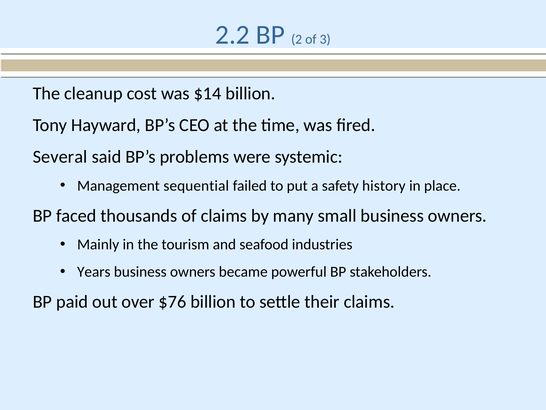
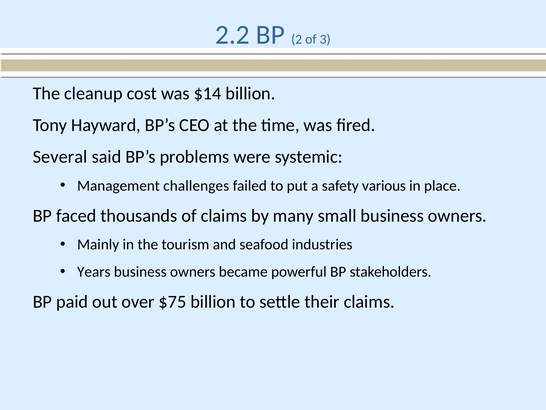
sequential: sequential -> challenges
history: history -> various
$76: $76 -> $75
